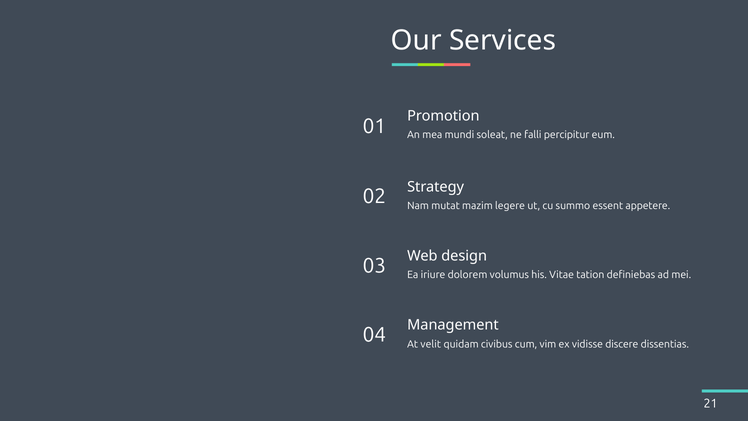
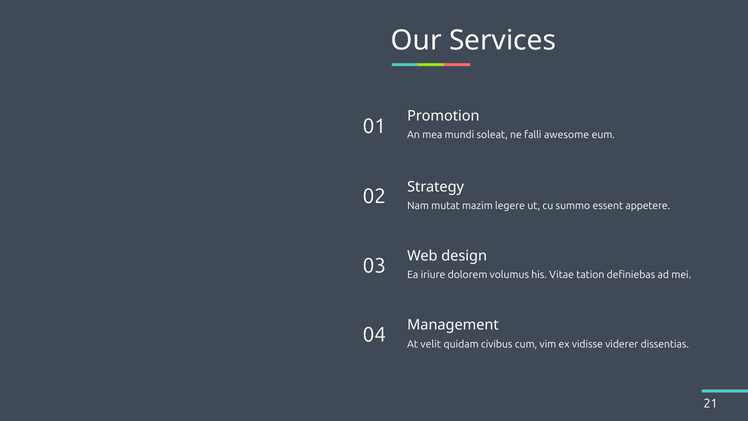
percipitur: percipitur -> awesome
discere: discere -> viderer
